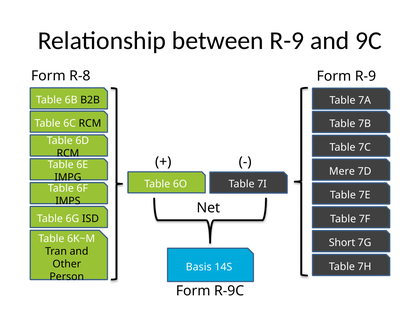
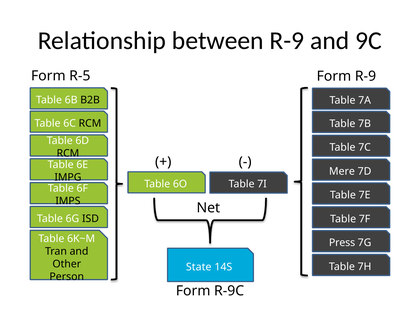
R-8: R-8 -> R-5
Short: Short -> Press
Basis: Basis -> State
